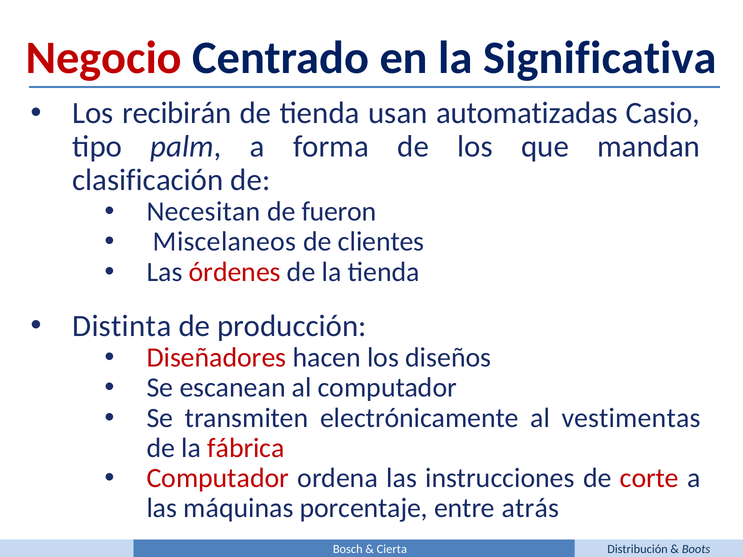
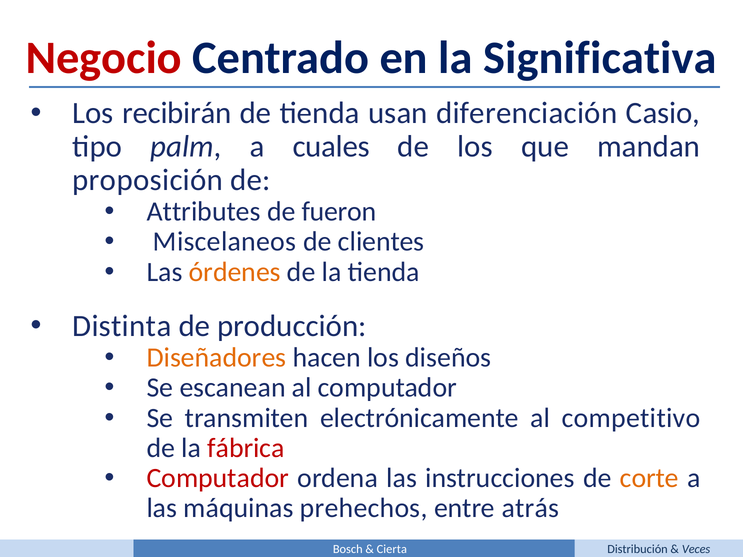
automatizadas: automatizadas -> diferenciación
forma: forma -> cuales
clasificación: clasificación -> proposición
Necesitan: Necesitan -> Attributes
órdenes colour: red -> orange
Diseñadores colour: red -> orange
vestimentas: vestimentas -> competitivo
corte colour: red -> orange
porcentaje: porcentaje -> prehechos
Boots: Boots -> Veces
